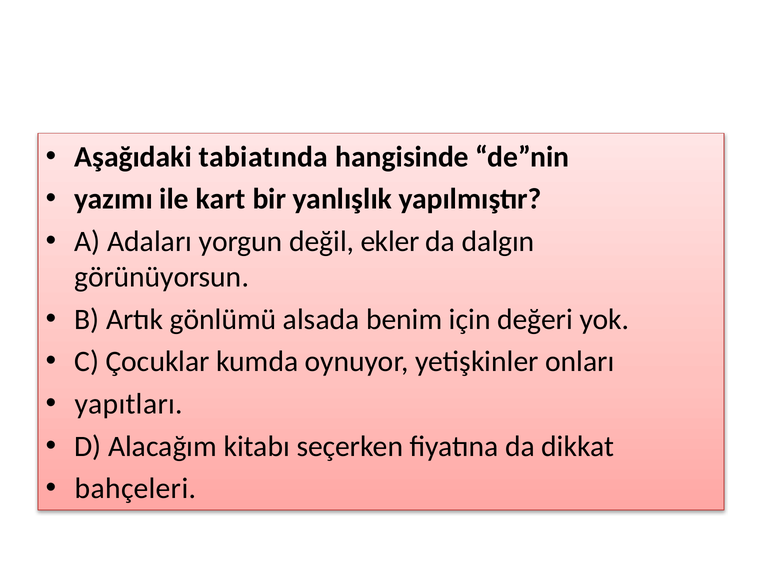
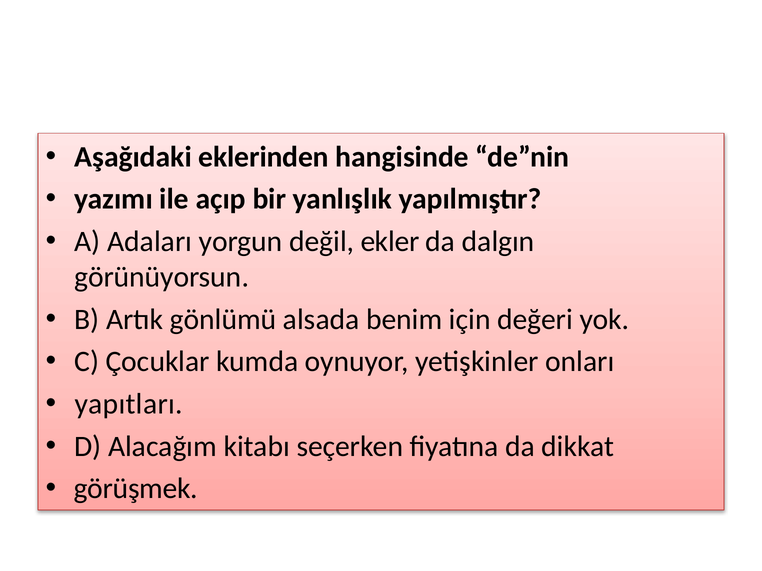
tabiatında: tabiatında -> eklerinden
kart: kart -> açıp
bahçeleri: bahçeleri -> görüşmek
